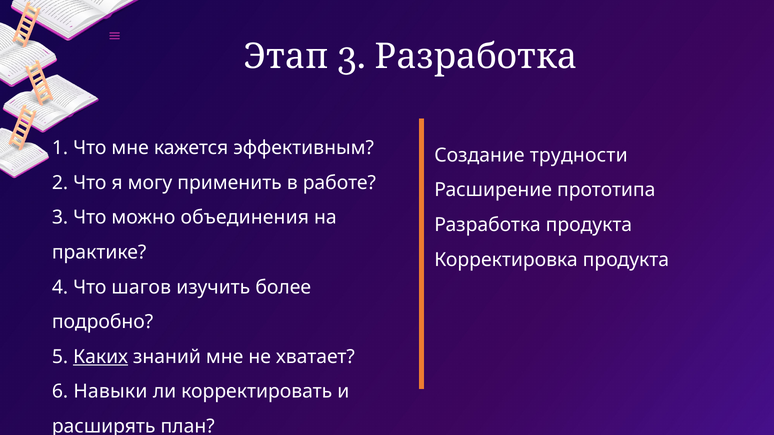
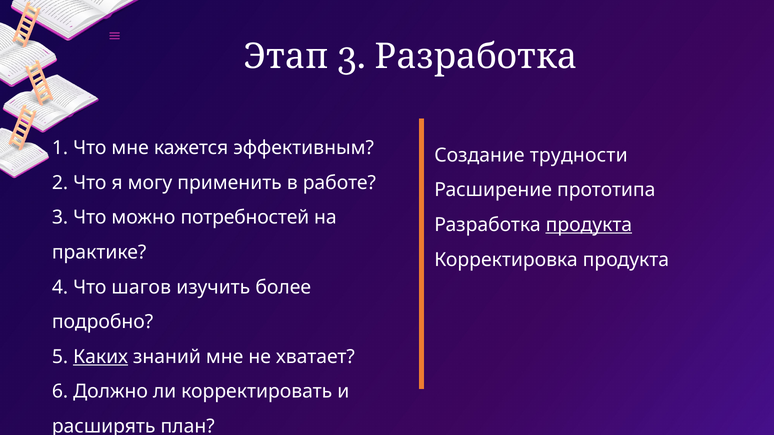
объединения: объединения -> потребностей
продукта at (589, 225) underline: none -> present
Навыки: Навыки -> Должно
